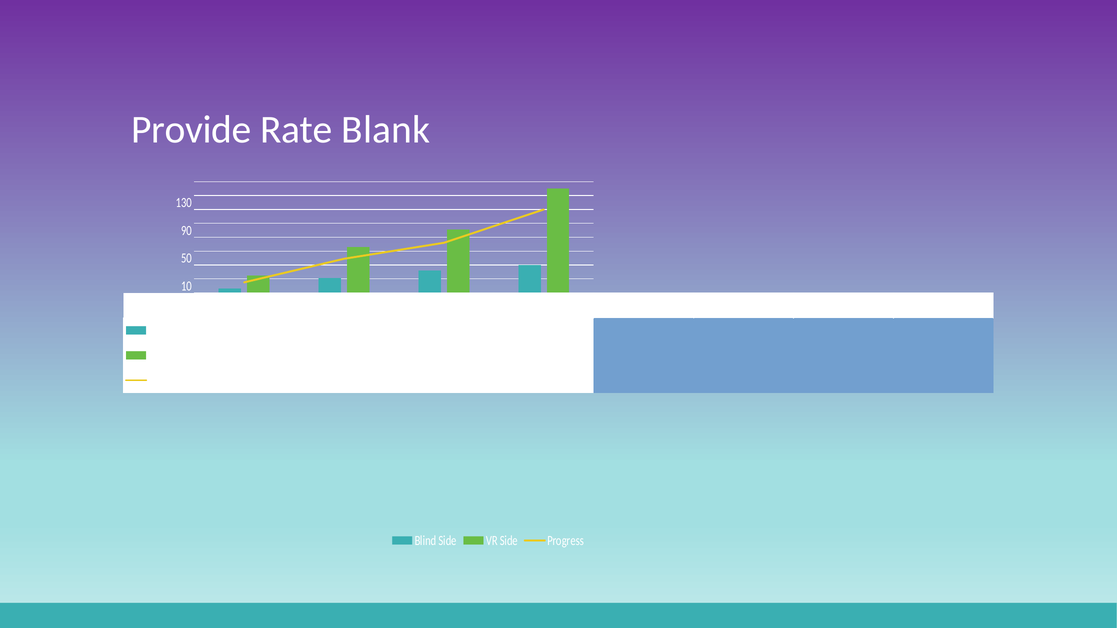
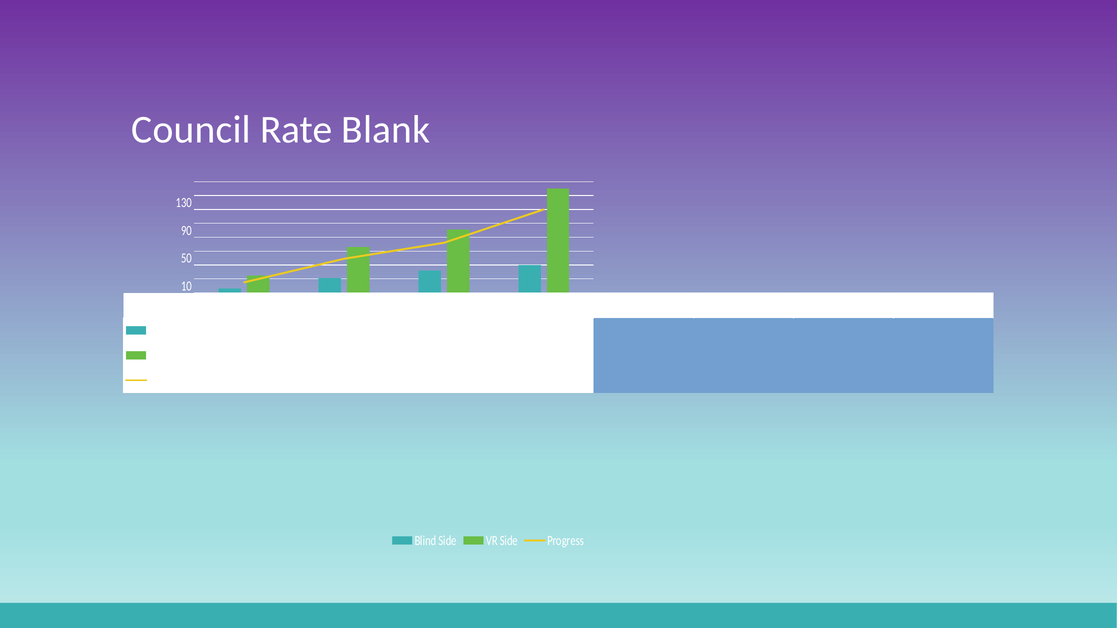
Provide: Provide -> Council
